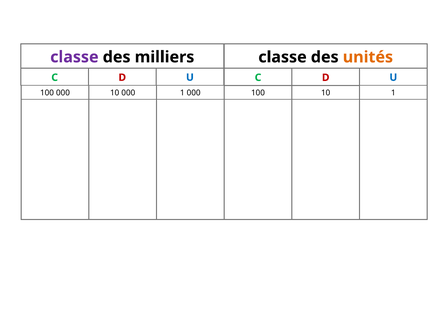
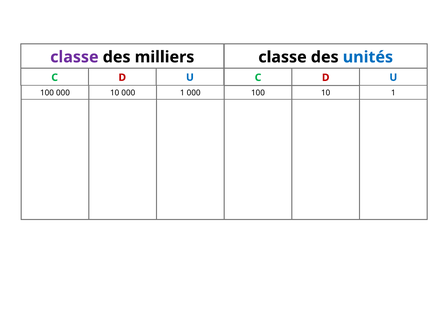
unités colour: orange -> blue
